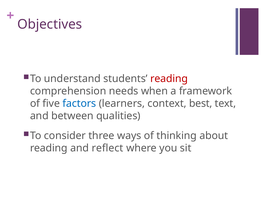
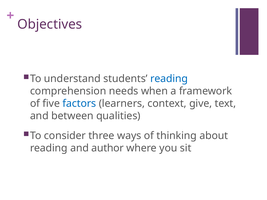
reading at (169, 79) colour: red -> blue
best: best -> give
reflect: reflect -> author
